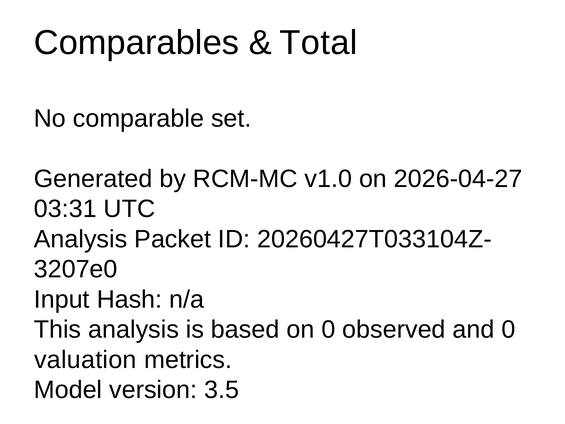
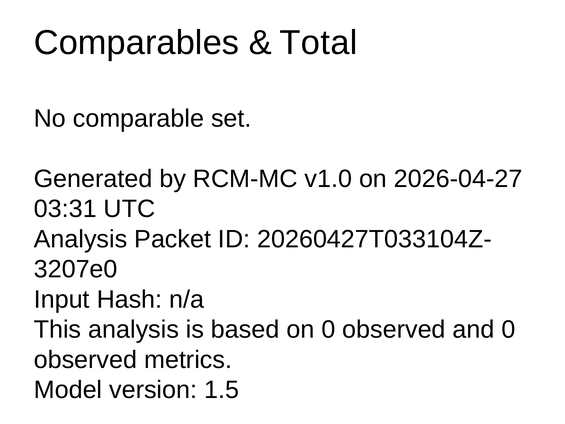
valuation at (85, 360): valuation -> observed
3.5: 3.5 -> 1.5
